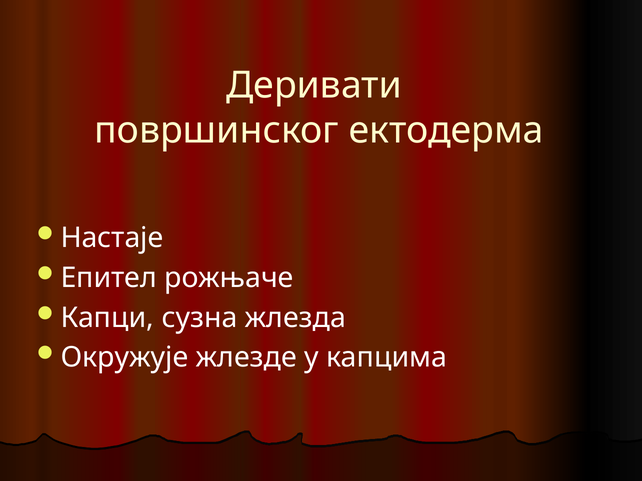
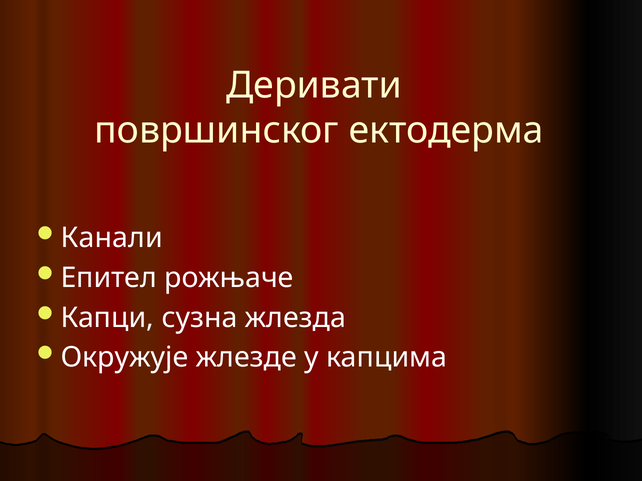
Настаје: Настаје -> Канали
